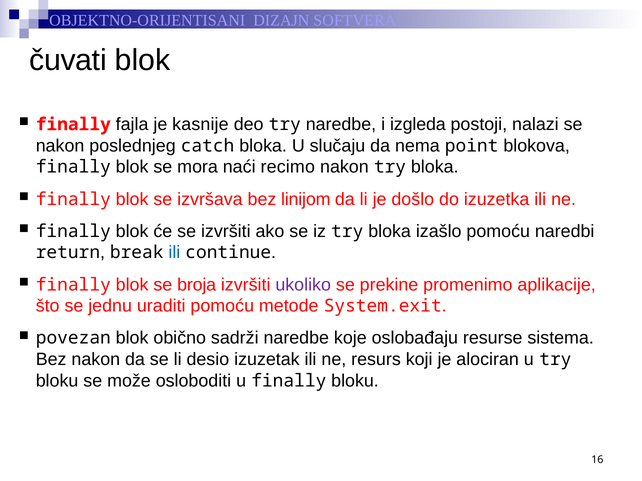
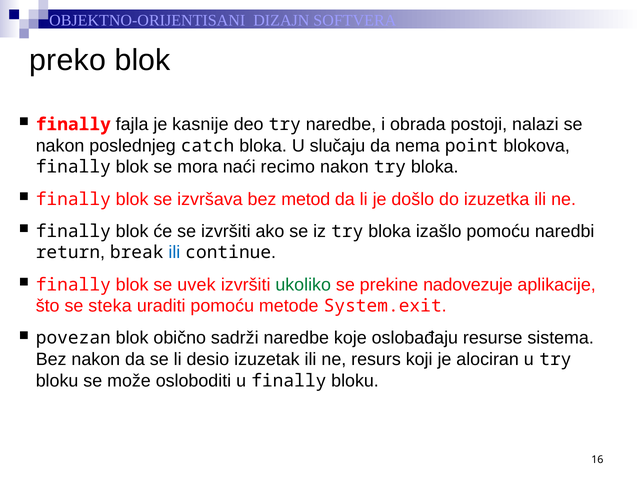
čuvati: čuvati -> preko
izgleda: izgleda -> obrada
linijom: linijom -> metod
broja: broja -> uvek
ukoliko colour: purple -> green
promenimo: promenimo -> nadovezuje
jednu: jednu -> steka
